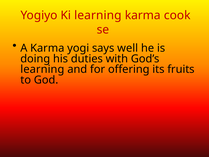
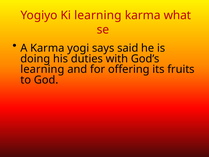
cook: cook -> what
well: well -> said
